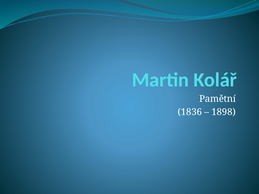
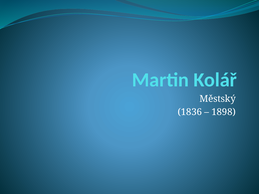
Pamětní: Pamětní -> Městský
